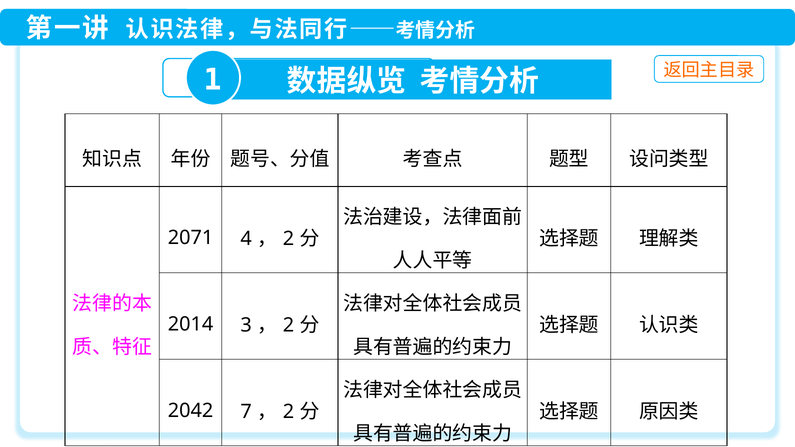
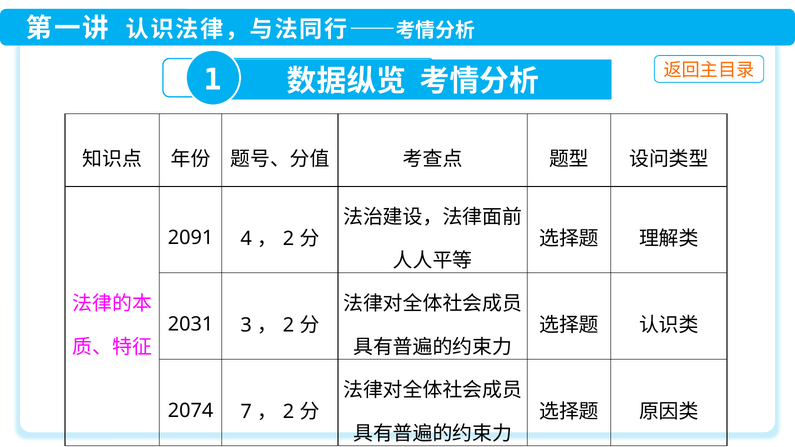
2071: 2071 -> 2091
2014: 2014 -> 2031
2042: 2042 -> 2074
